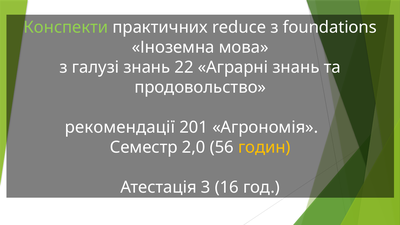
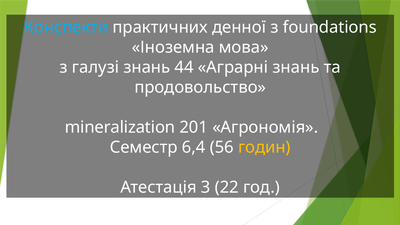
Конспекти colour: light green -> light blue
reduce: reduce -> денної
22: 22 -> 44
рекомендації: рекомендації -> mineralization
2,0: 2,0 -> 6,4
16: 16 -> 22
